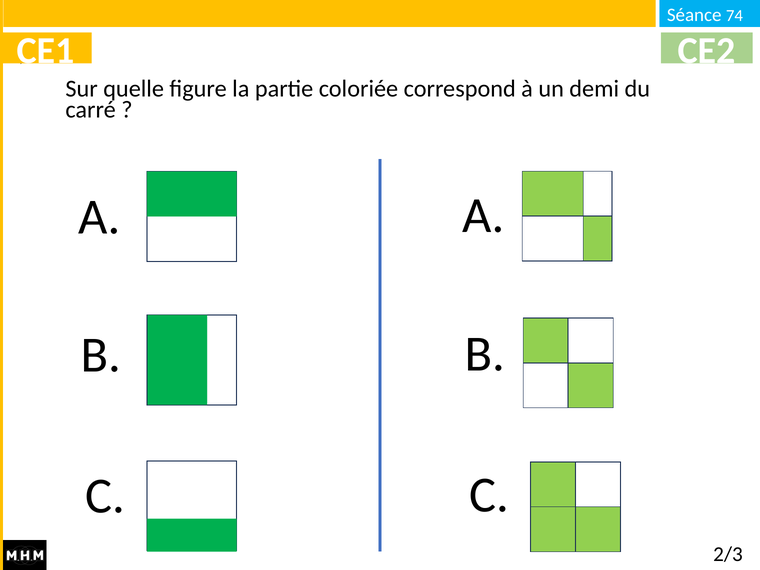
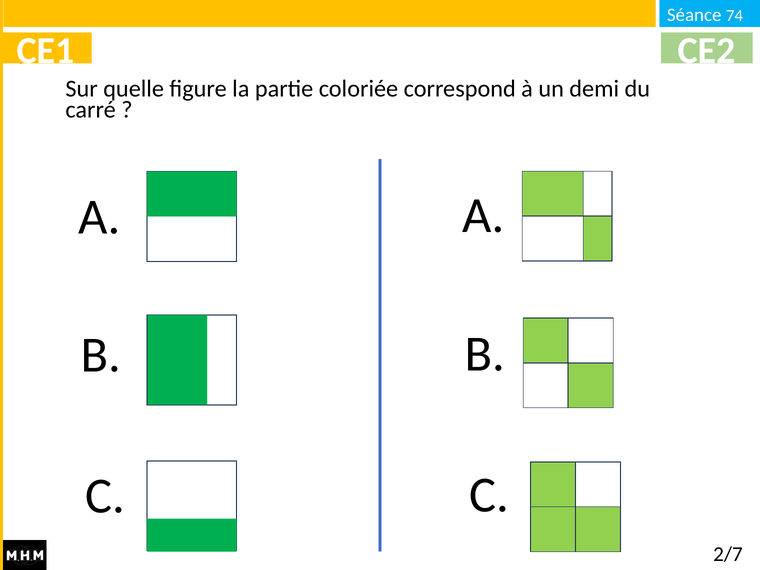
2/3: 2/3 -> 2/7
